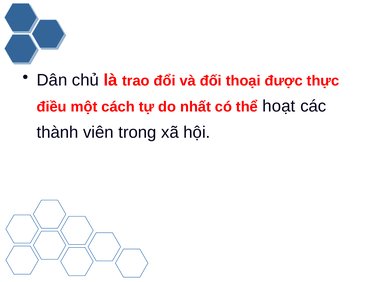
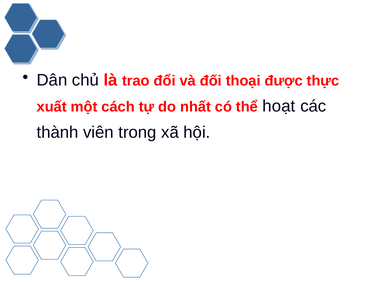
điều: điều -> xuất
